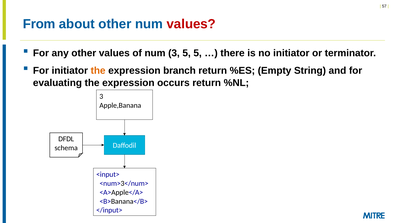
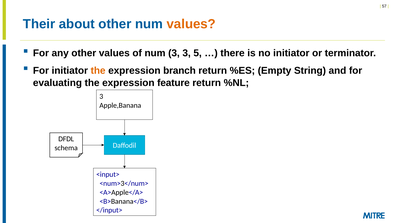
From: From -> Their
values at (191, 24) colour: red -> orange
3 5: 5 -> 3
occurs: occurs -> feature
